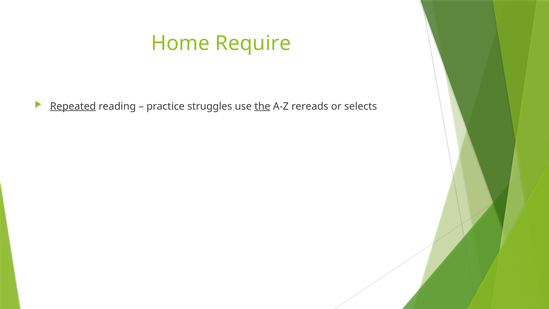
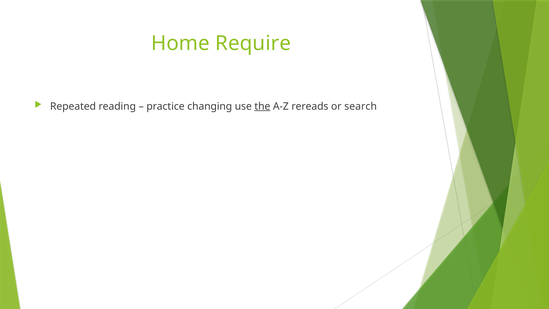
Repeated underline: present -> none
struggles: struggles -> changing
selects: selects -> search
